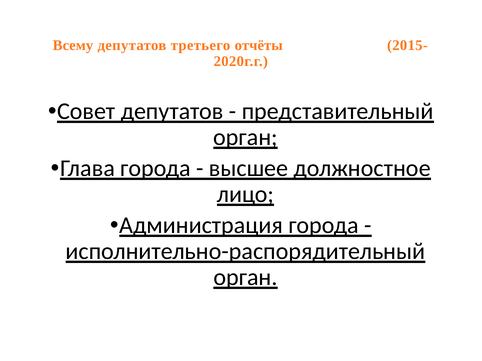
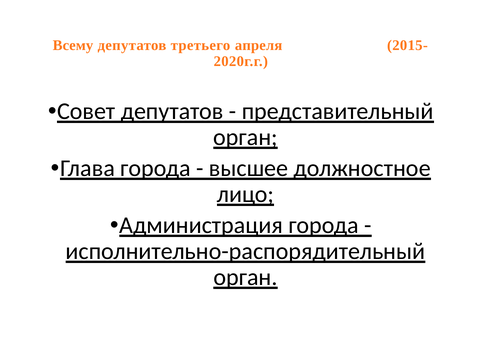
отчёты: отчёты -> апреля
